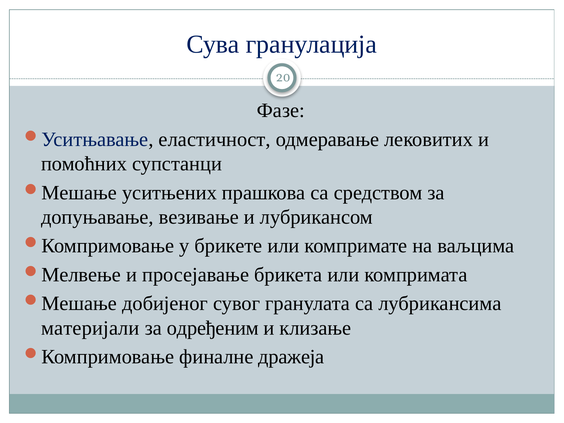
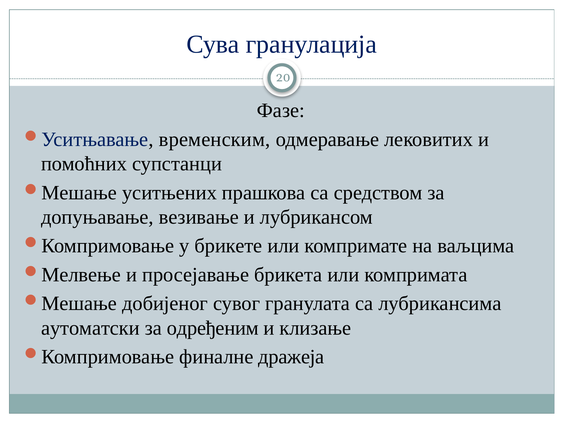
еластичност: еластичност -> временским
материјали: материјали -> аутоматски
